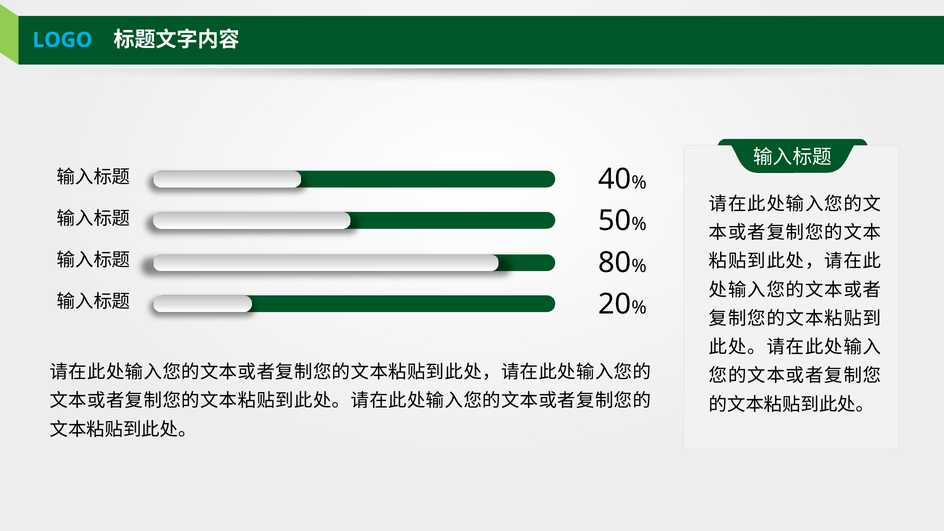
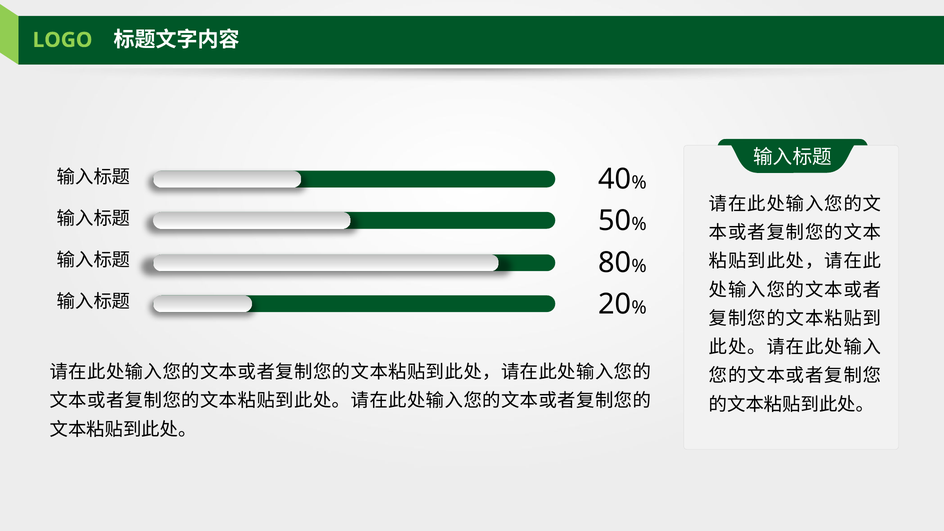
LOGO colour: light blue -> light green
